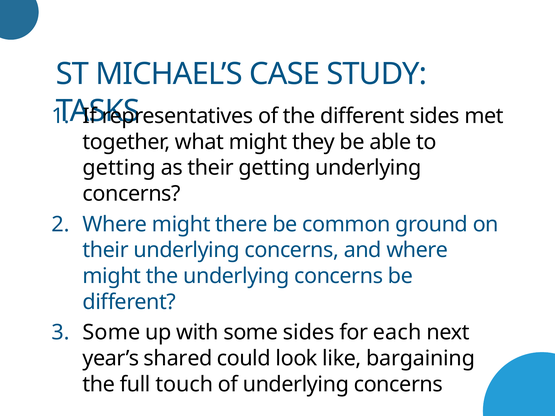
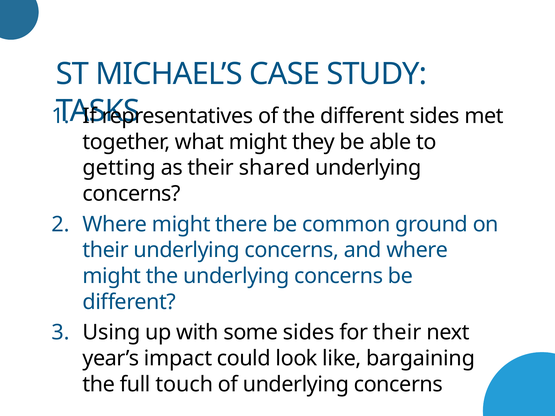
their getting: getting -> shared
Some at (111, 333): Some -> Using
for each: each -> their
shared: shared -> impact
